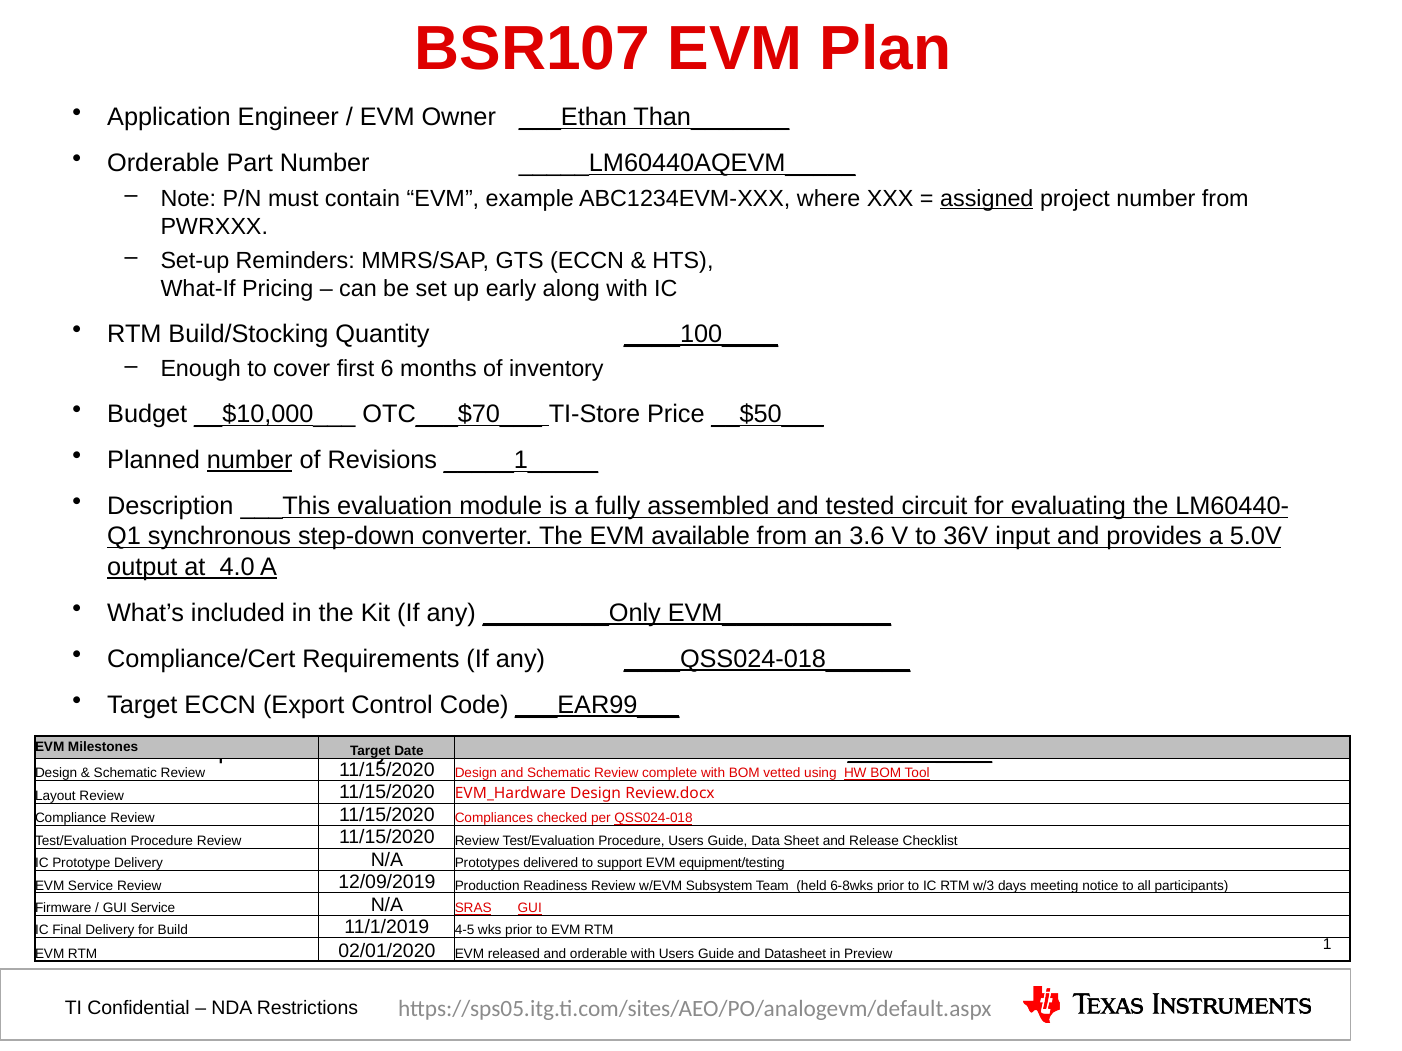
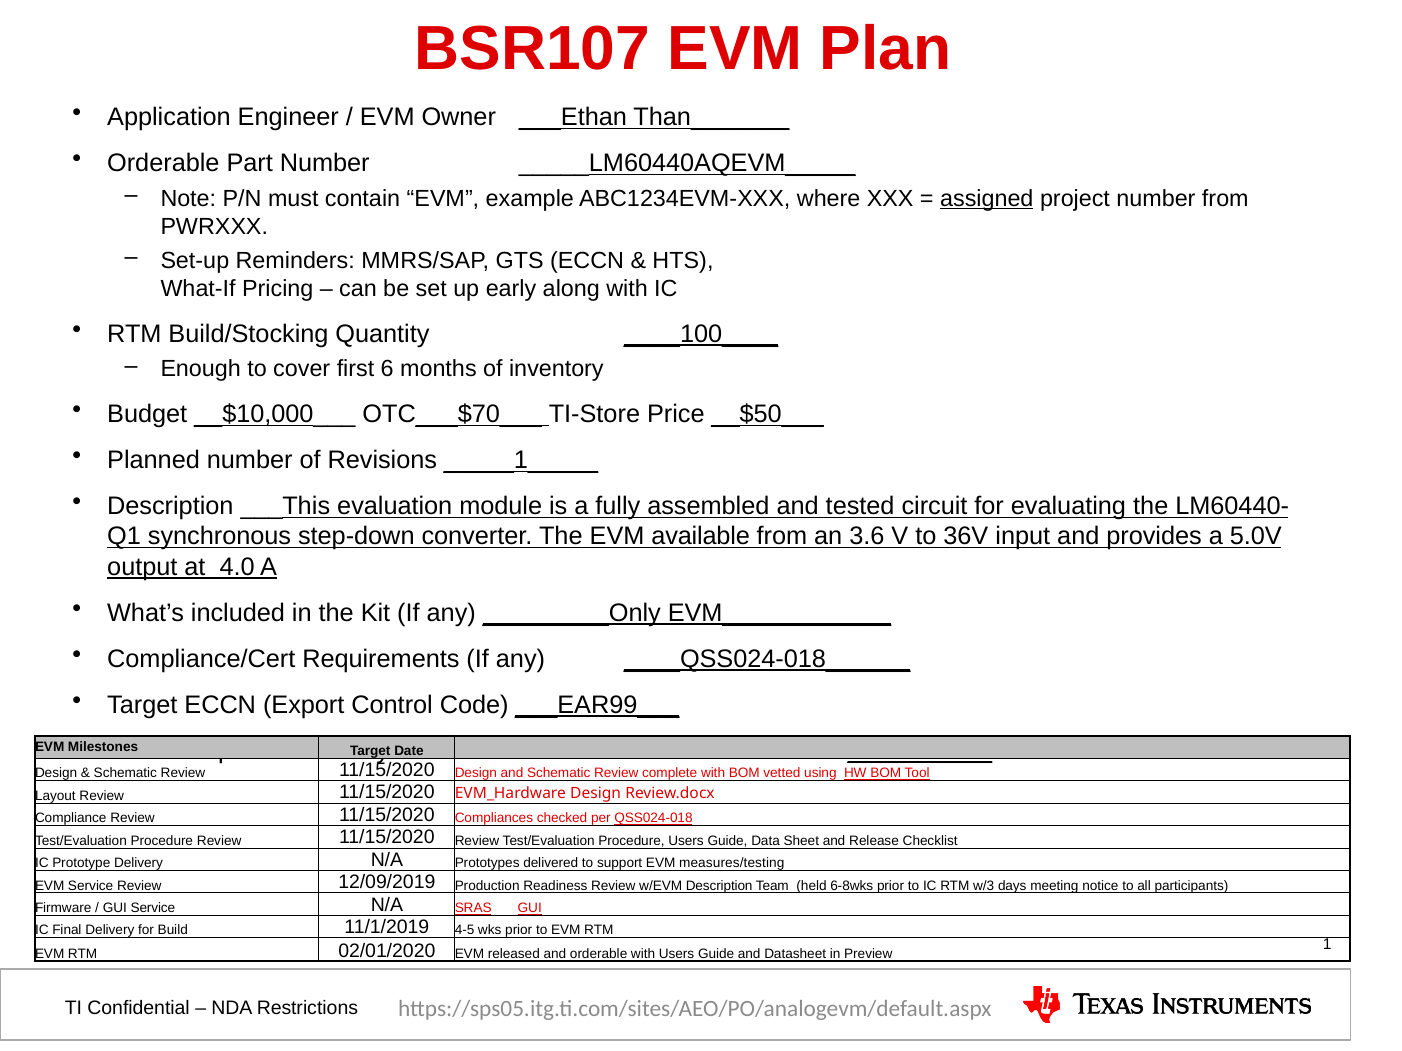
number at (250, 460) underline: present -> none
equipment/testing: equipment/testing -> measures/testing
w/EVM Subsystem: Subsystem -> Description
